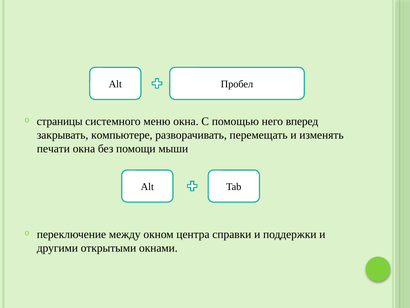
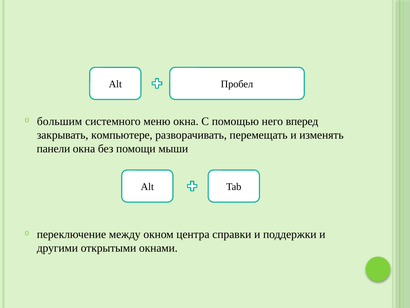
страницы: страницы -> большим
печати: печати -> панели
